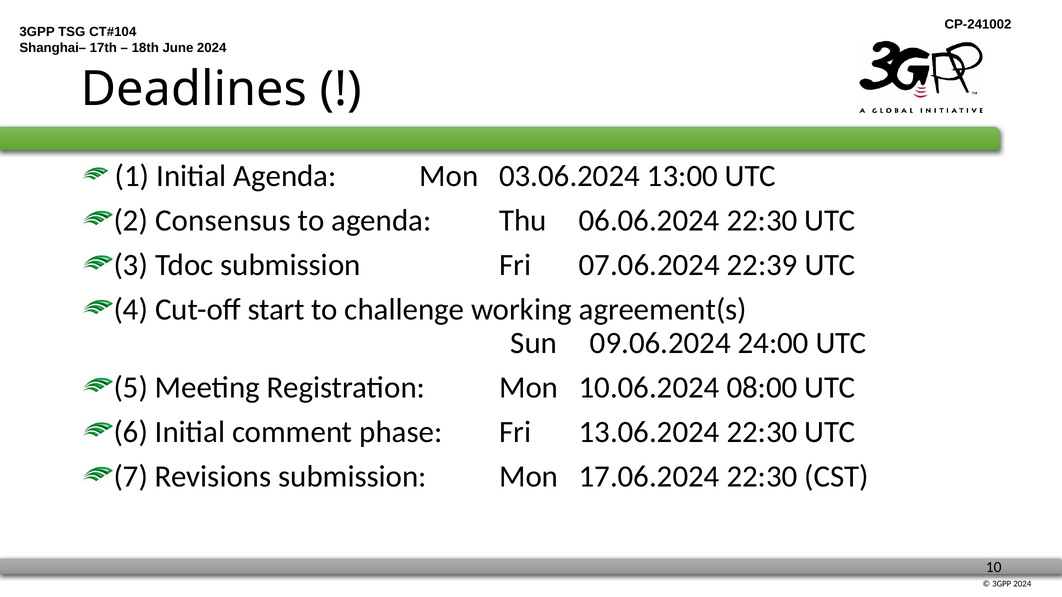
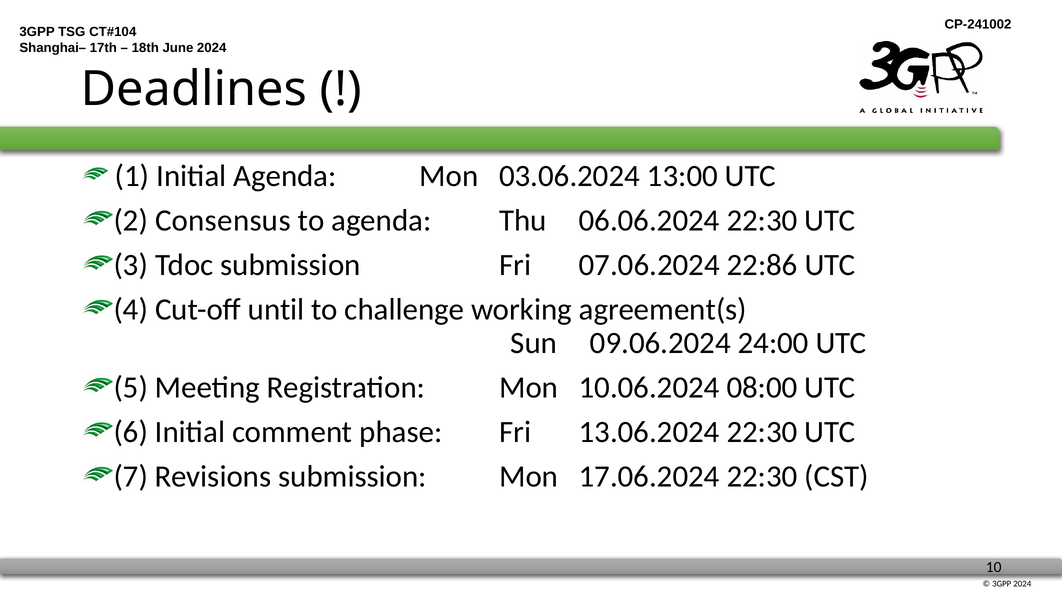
22:39: 22:39 -> 22:86
start: start -> until
